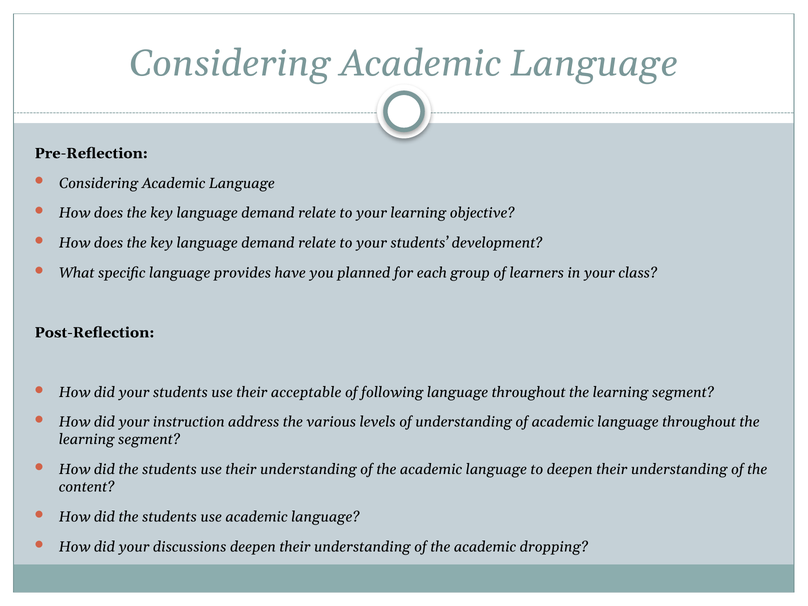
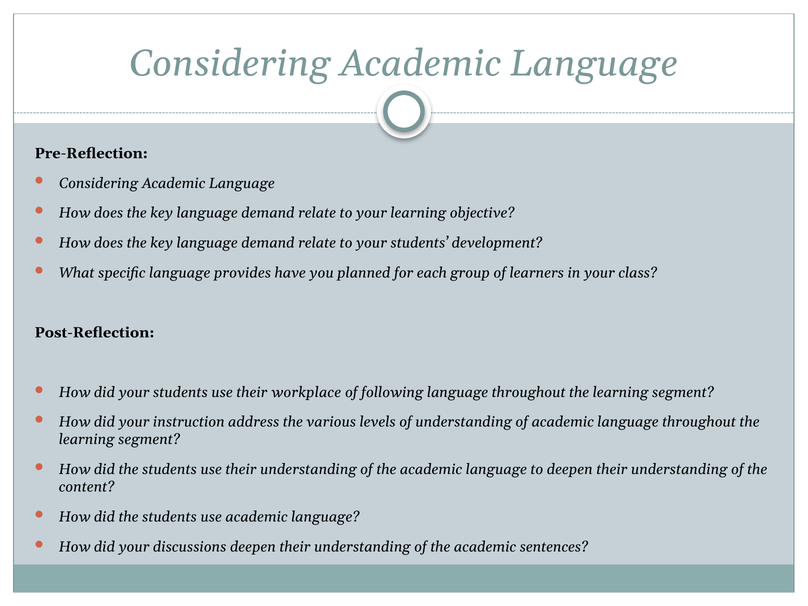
acceptable: acceptable -> workplace
dropping: dropping -> sentences
